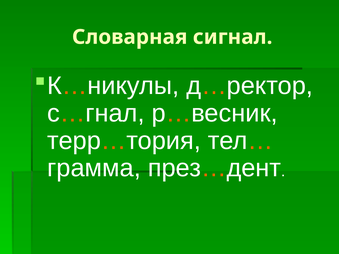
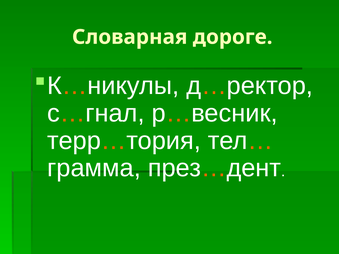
сигнал: сигнал -> дороге
